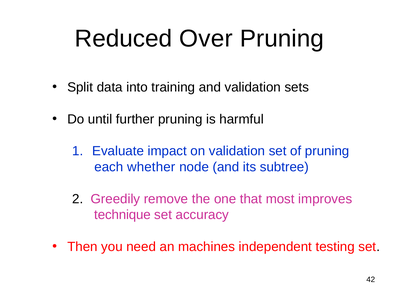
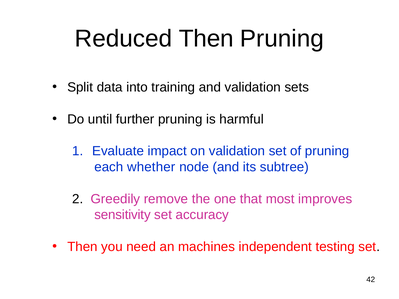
Reduced Over: Over -> Then
technique: technique -> sensitivity
